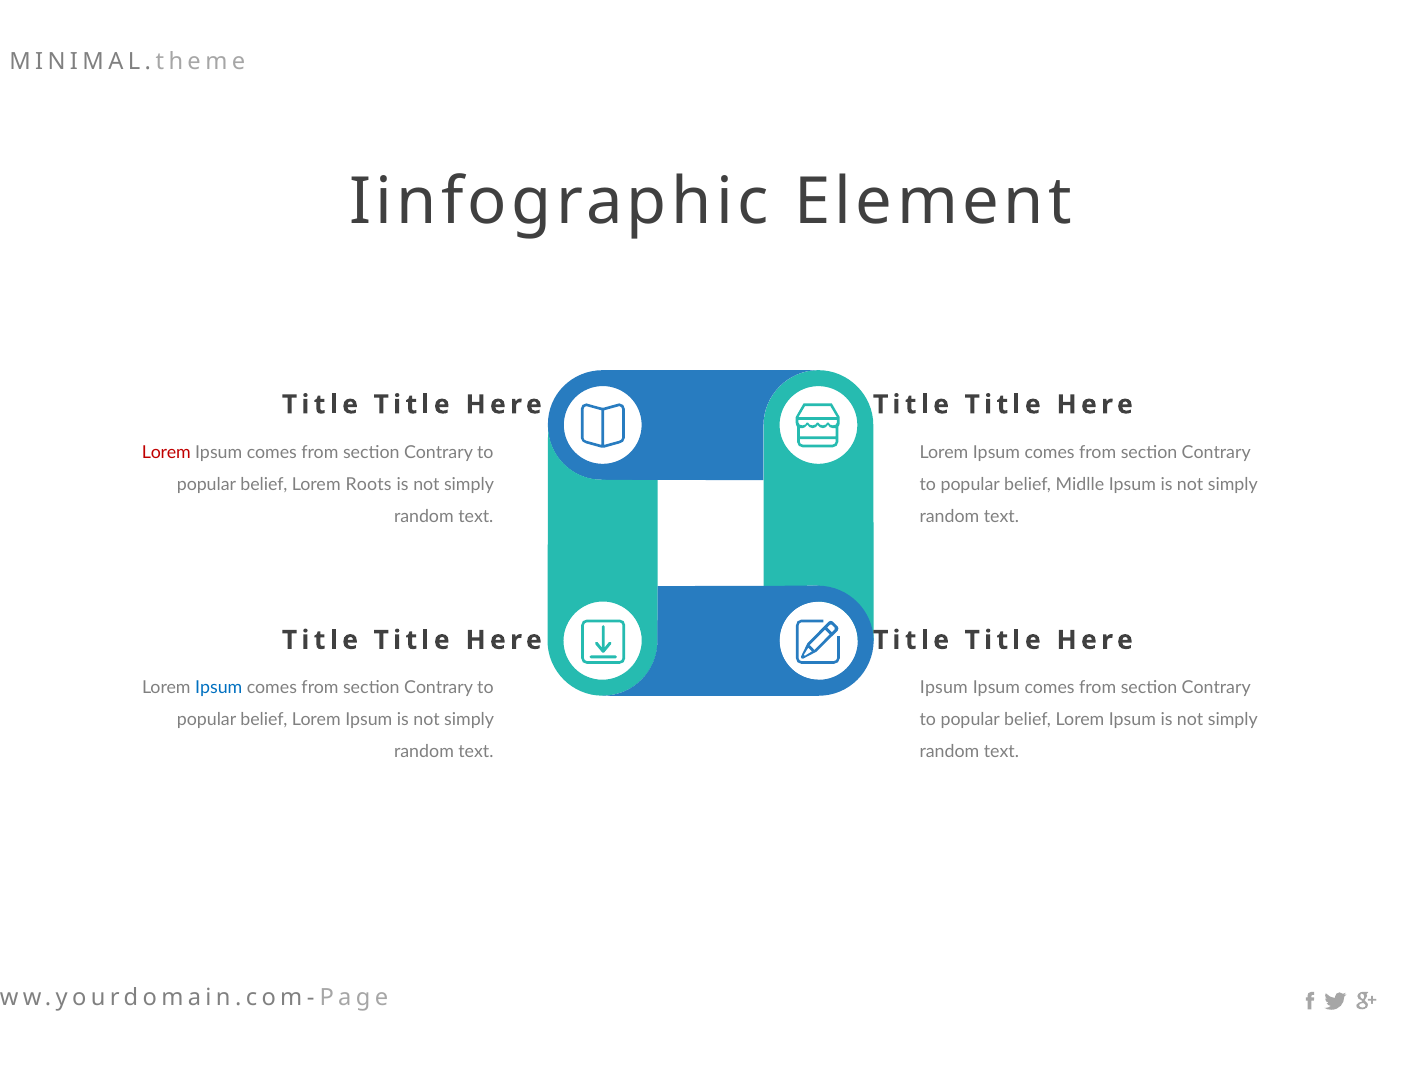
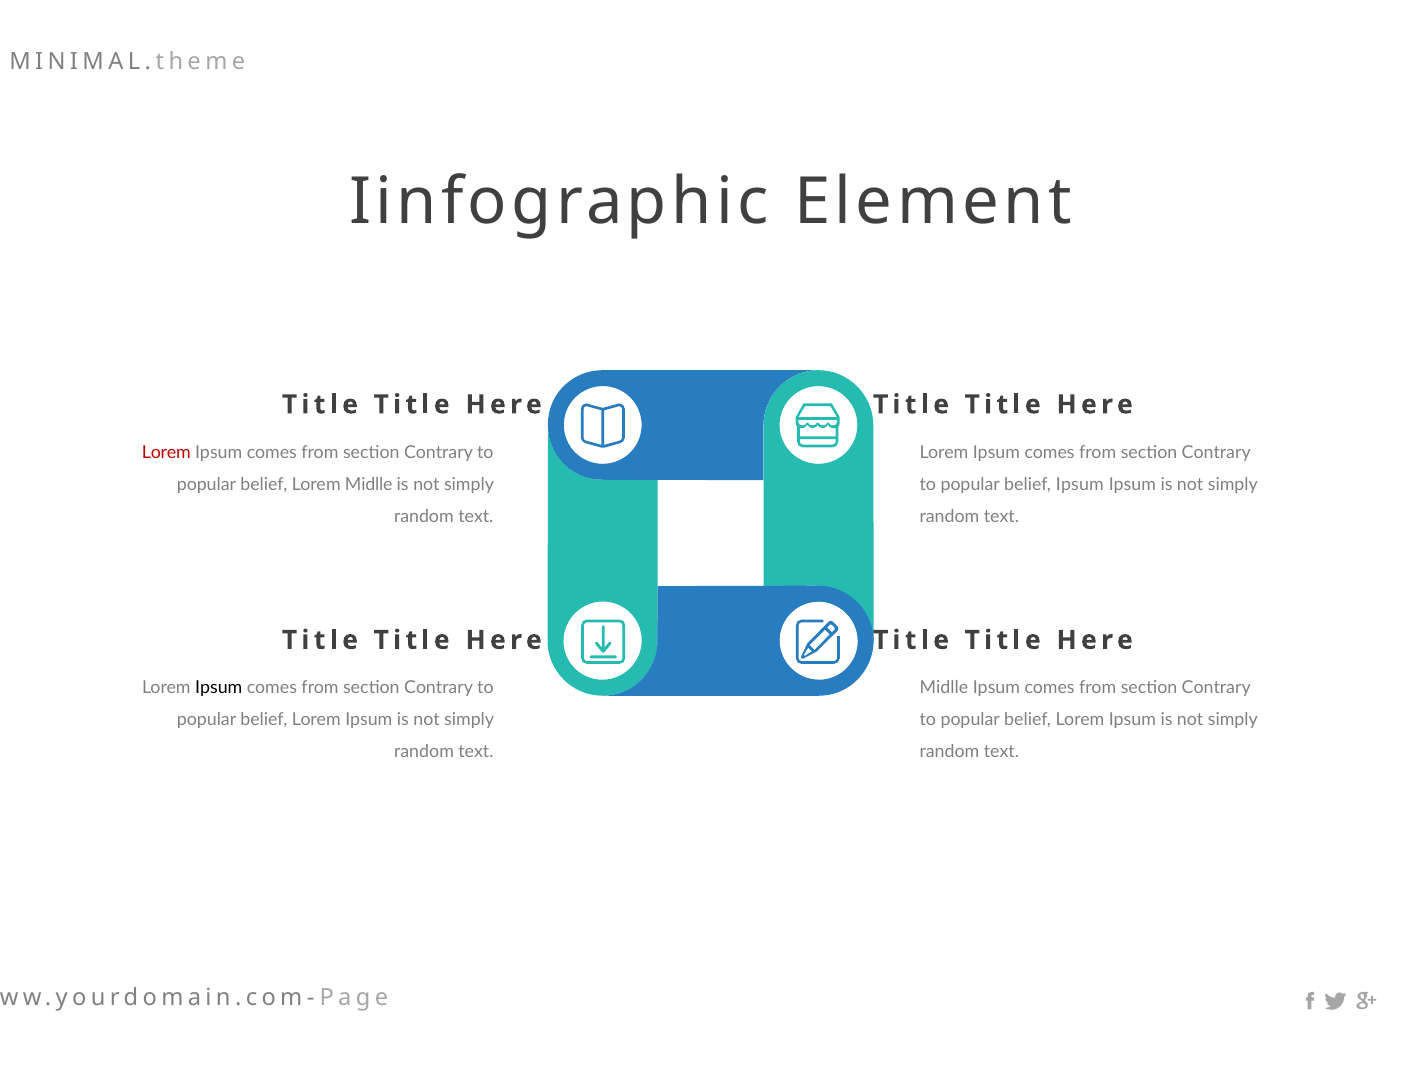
Lorem Roots: Roots -> Midlle
belief Midlle: Midlle -> Ipsum
Ipsum at (219, 688) colour: blue -> black
Ipsum at (944, 688): Ipsum -> Midlle
